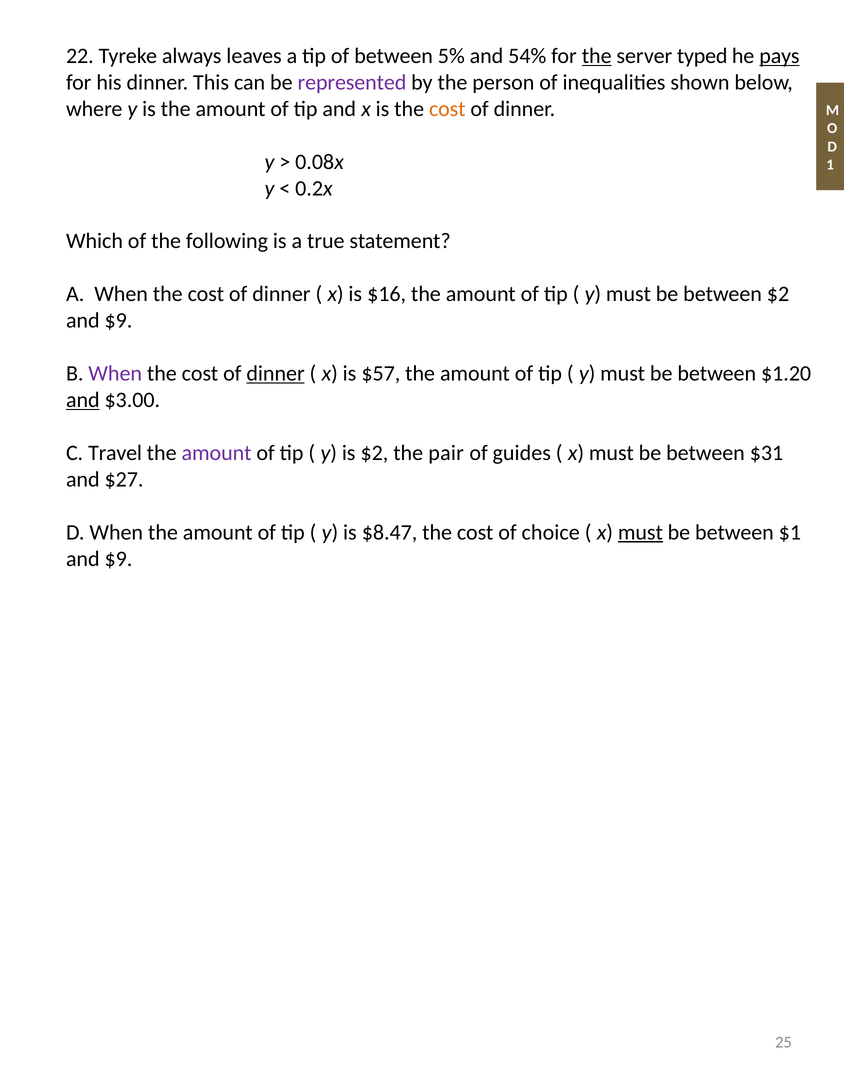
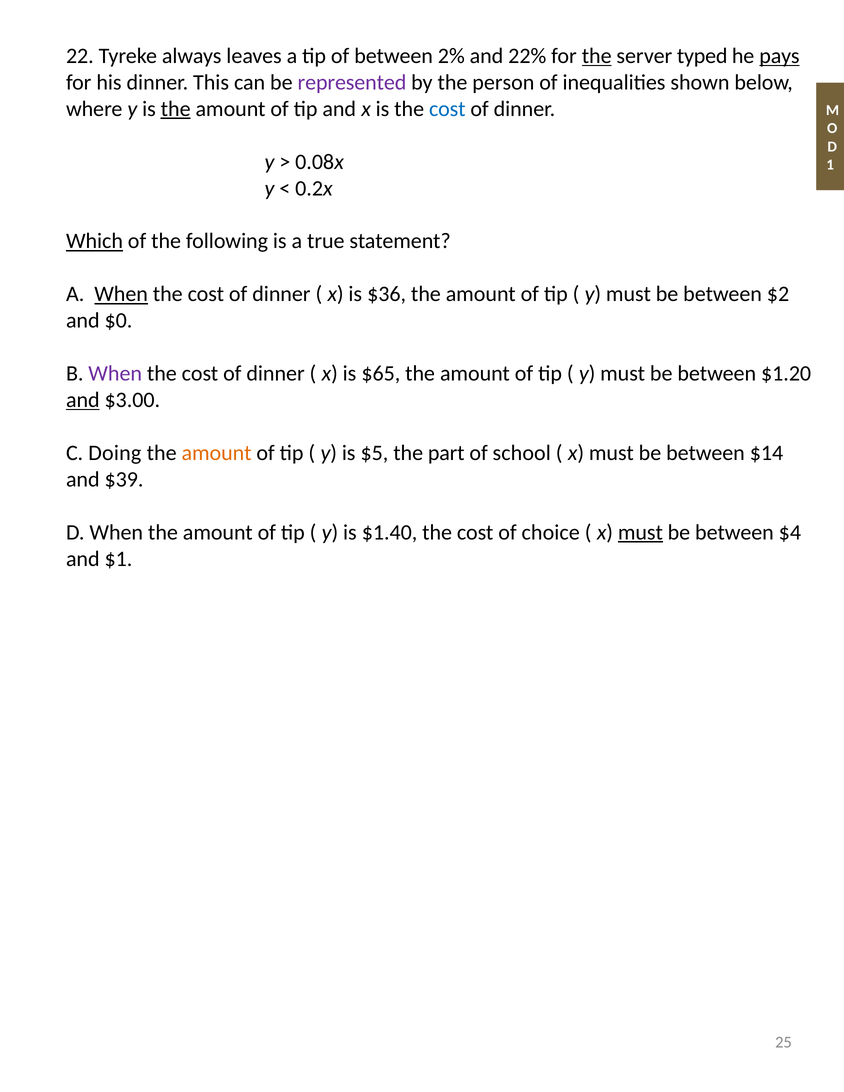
5%: 5% -> 2%
54%: 54% -> 22%
the at (176, 109) underline: none -> present
cost at (447, 109) colour: orange -> blue
Which underline: none -> present
When at (121, 294) underline: none -> present
$16: $16 -> $36
$9 at (118, 321): $9 -> $0
dinner at (276, 374) underline: present -> none
$57: $57 -> $65
Travel: Travel -> Doing
amount at (217, 453) colour: purple -> orange
is $2: $2 -> $5
pair: pair -> part
guides: guides -> school
$31: $31 -> $14
$27: $27 -> $39
$8.47: $8.47 -> $1.40
$1: $1 -> $4
$9 at (118, 559): $9 -> $1
